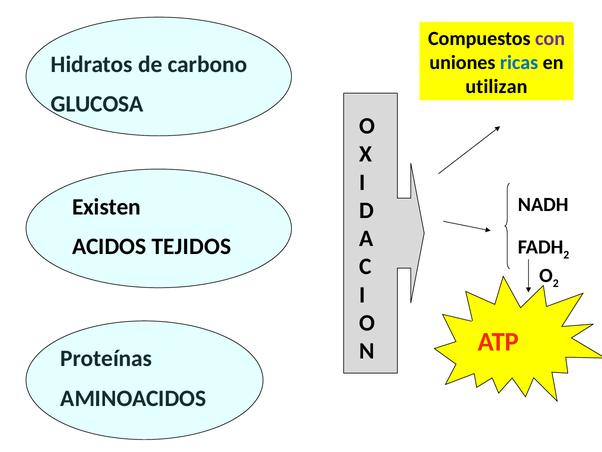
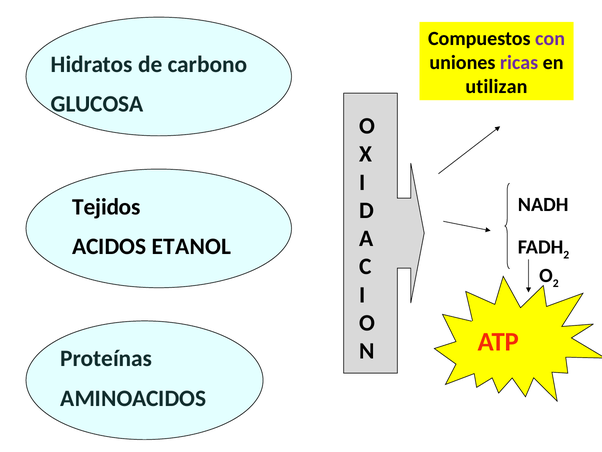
ricas colour: blue -> purple
Existen: Existen -> Tejidos
TEJIDOS: TEJIDOS -> ETANOL
